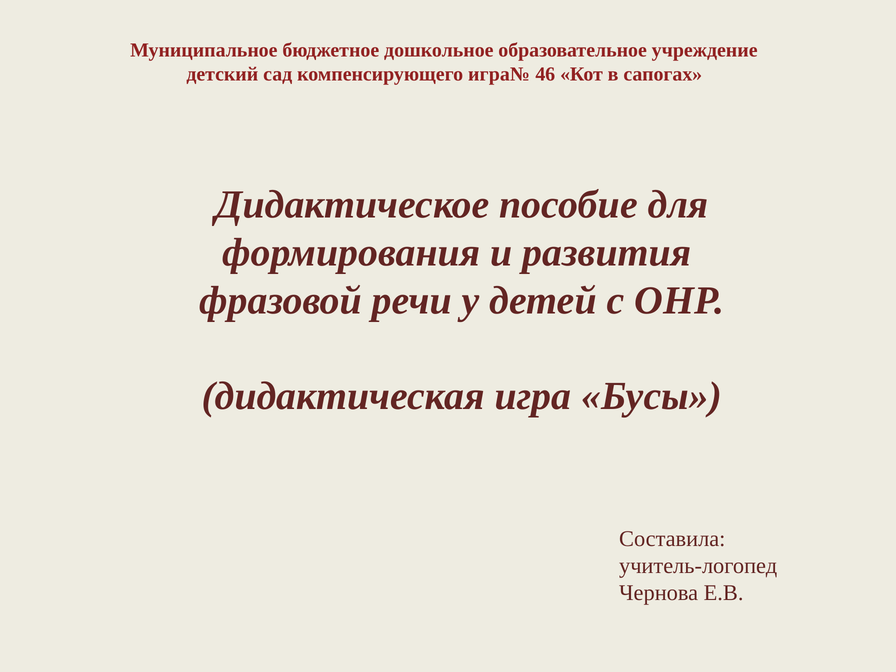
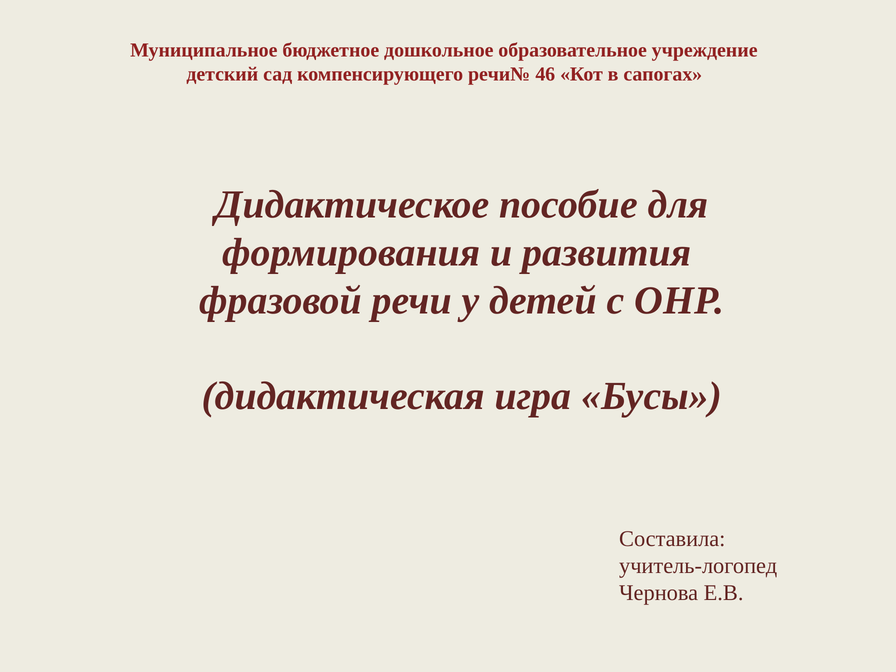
игра№: игра№ -> речи№
